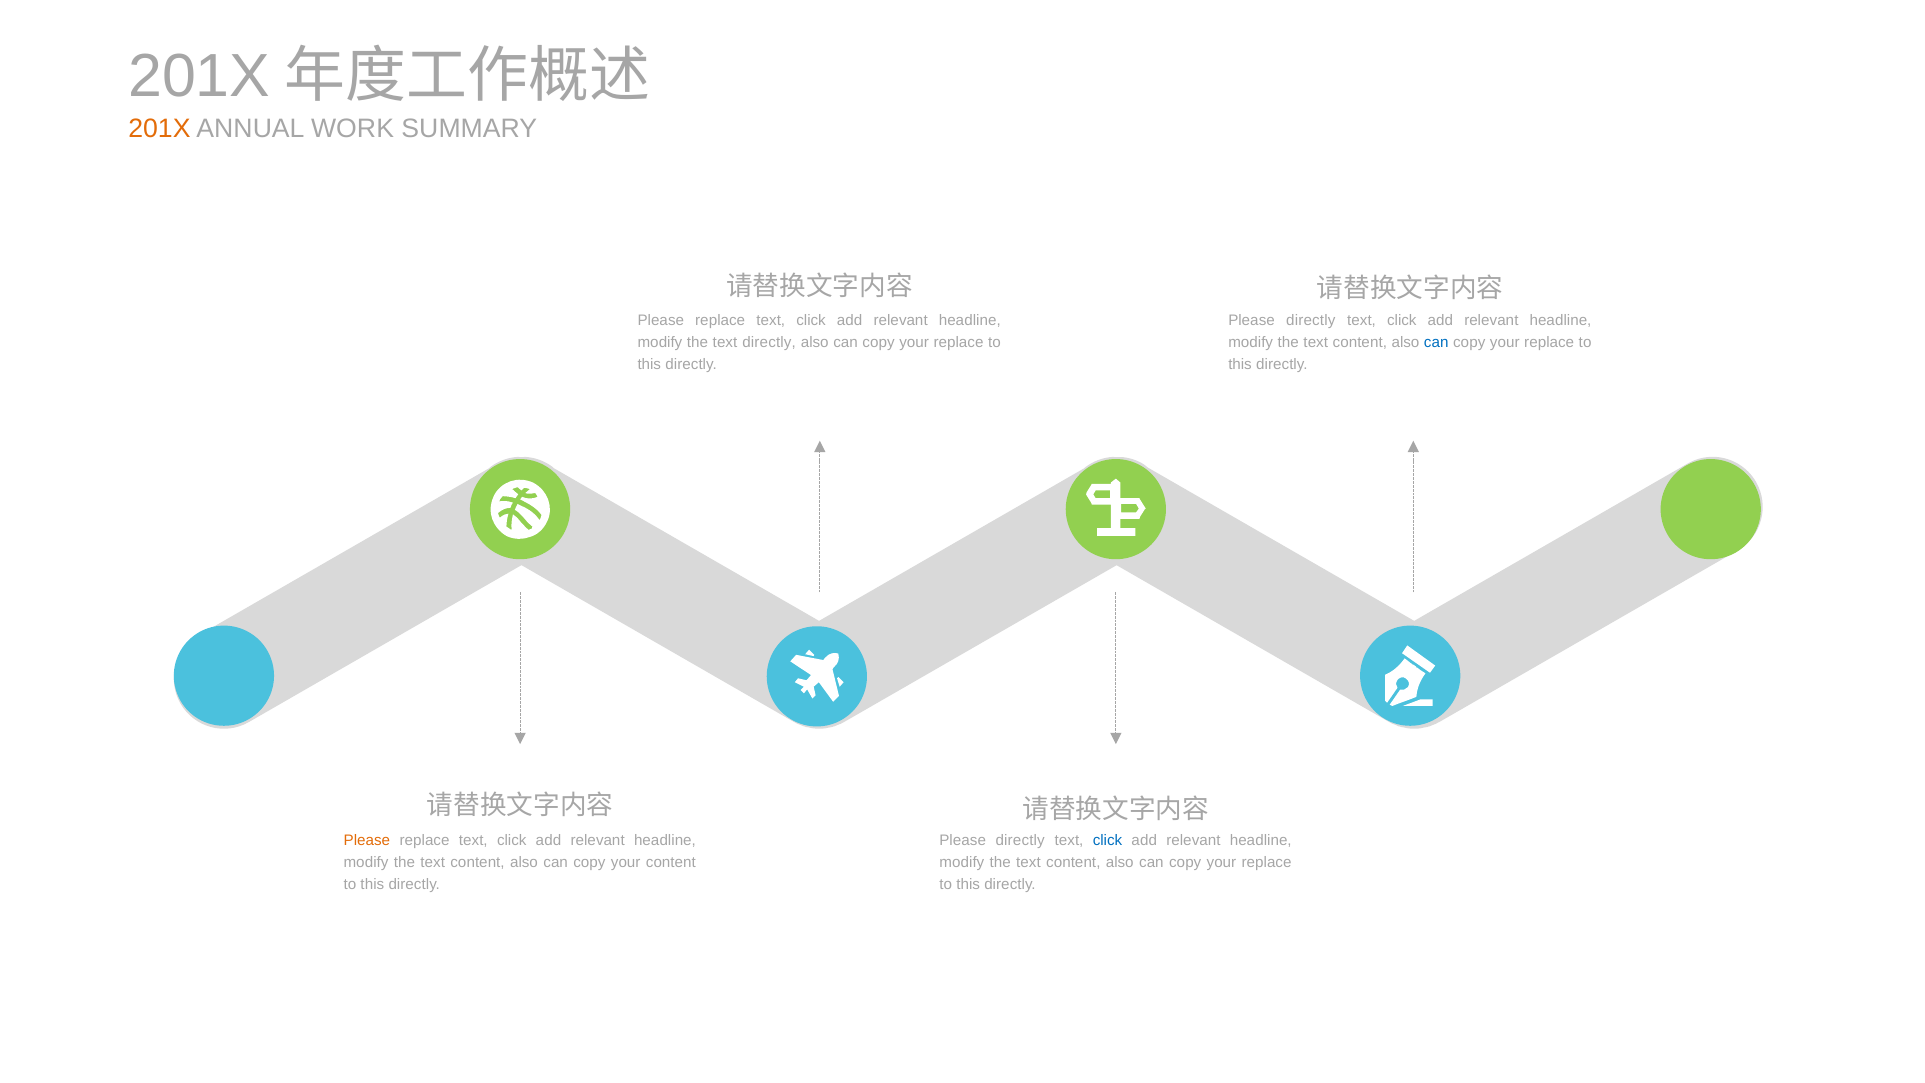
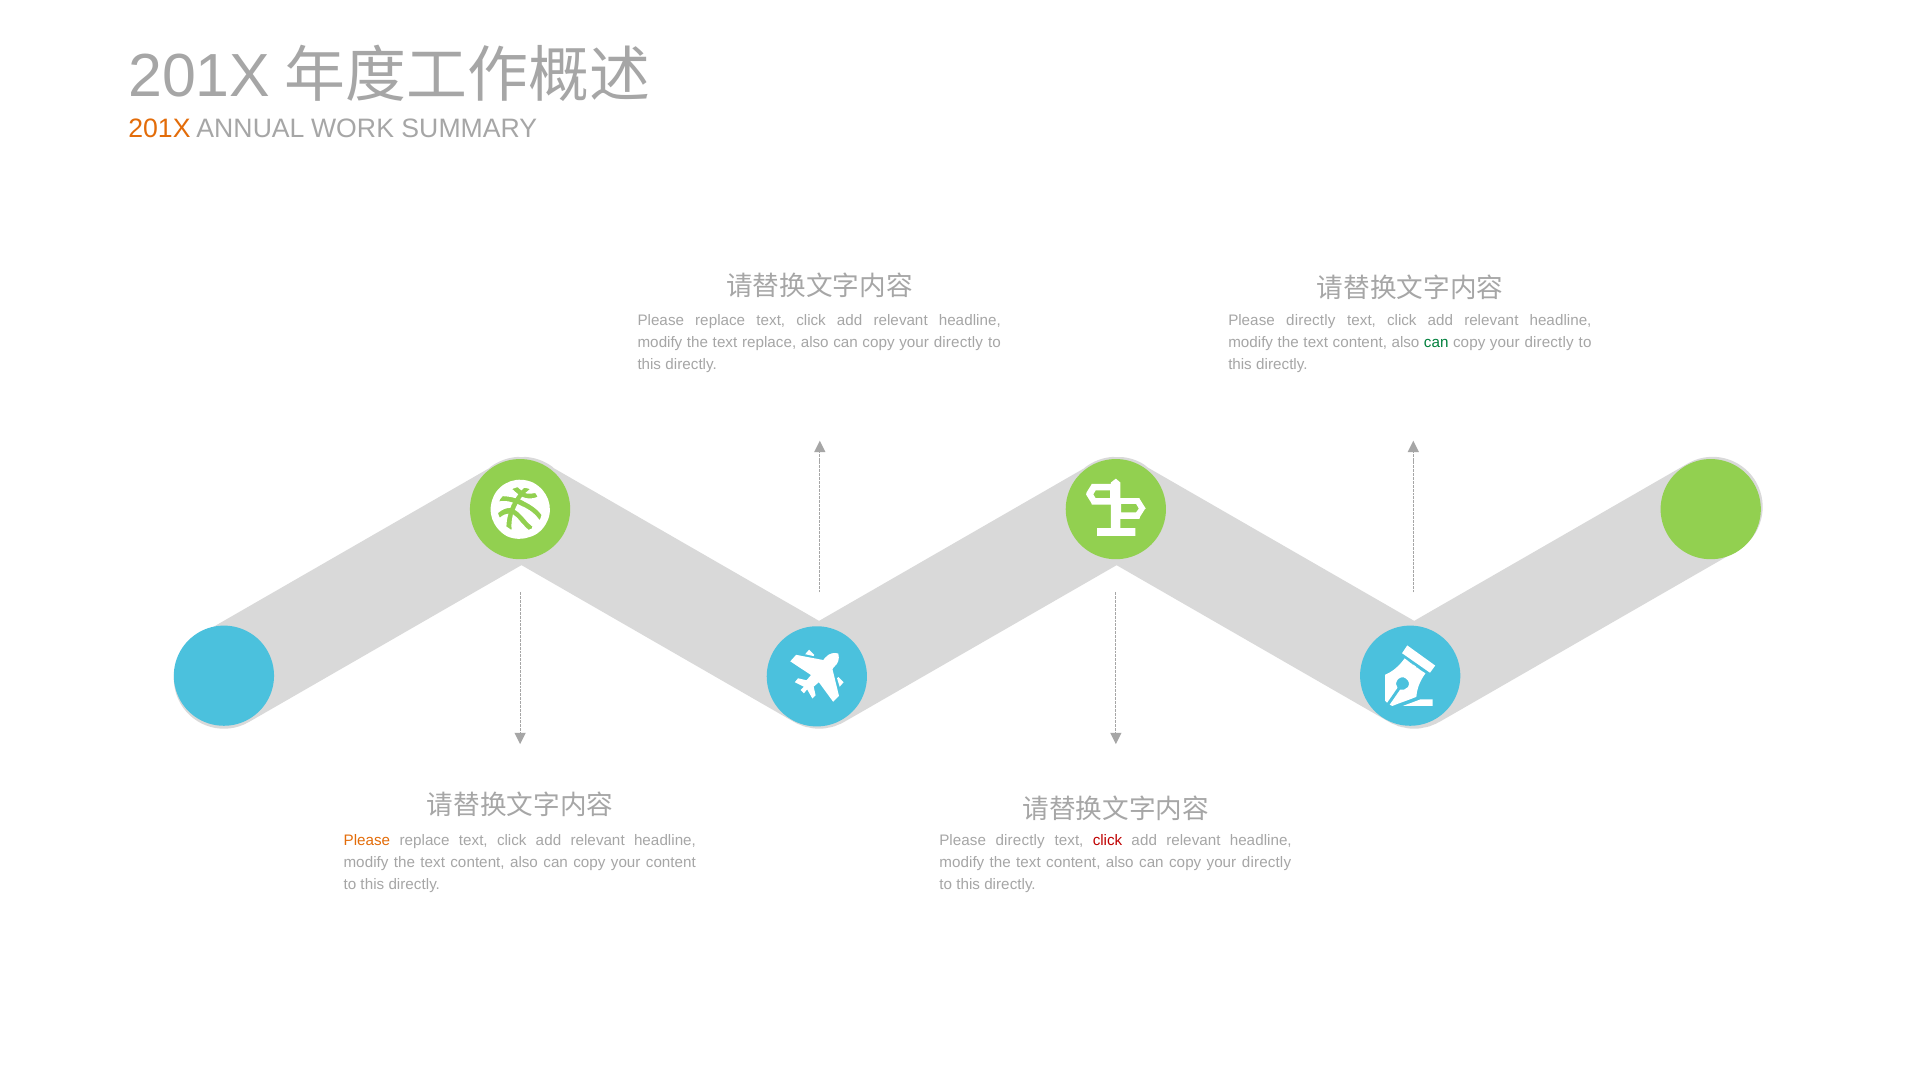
text directly: directly -> replace
replace at (958, 342): replace -> directly
can at (1436, 342) colour: blue -> green
replace at (1549, 342): replace -> directly
click at (1108, 841) colour: blue -> red
replace at (1267, 863): replace -> directly
